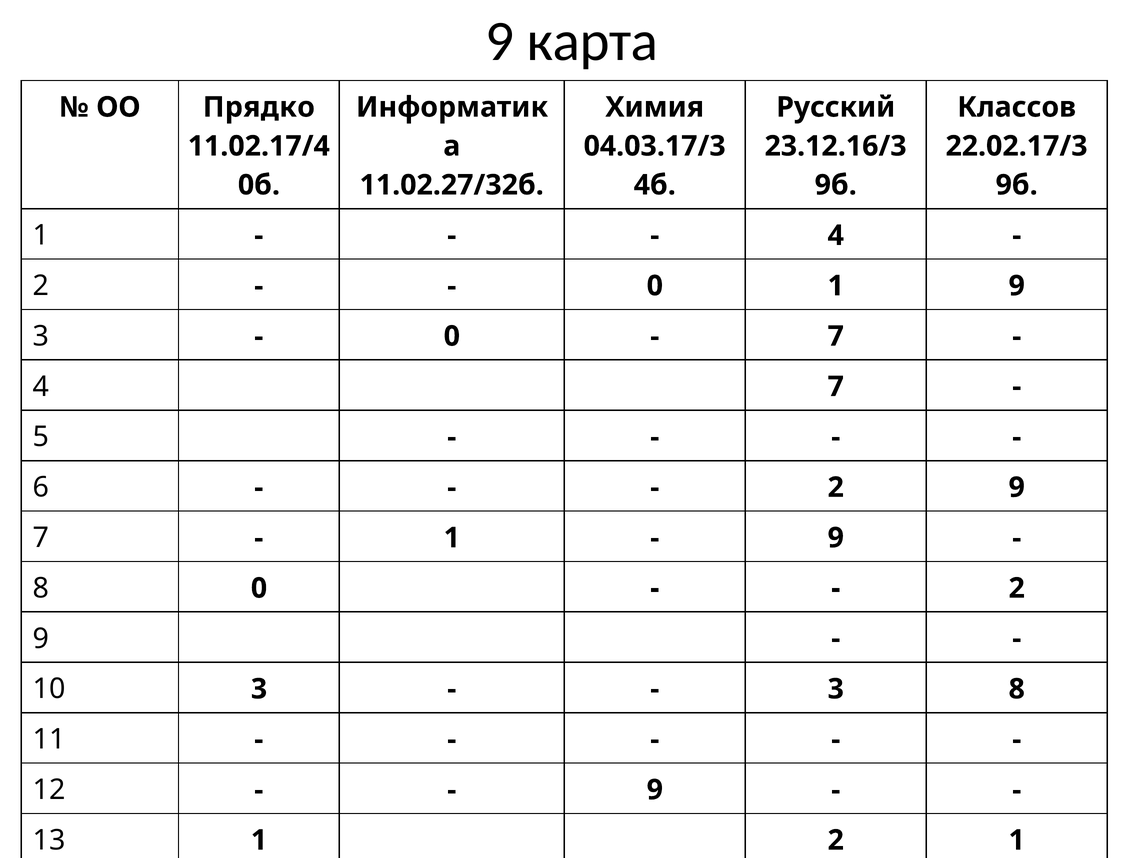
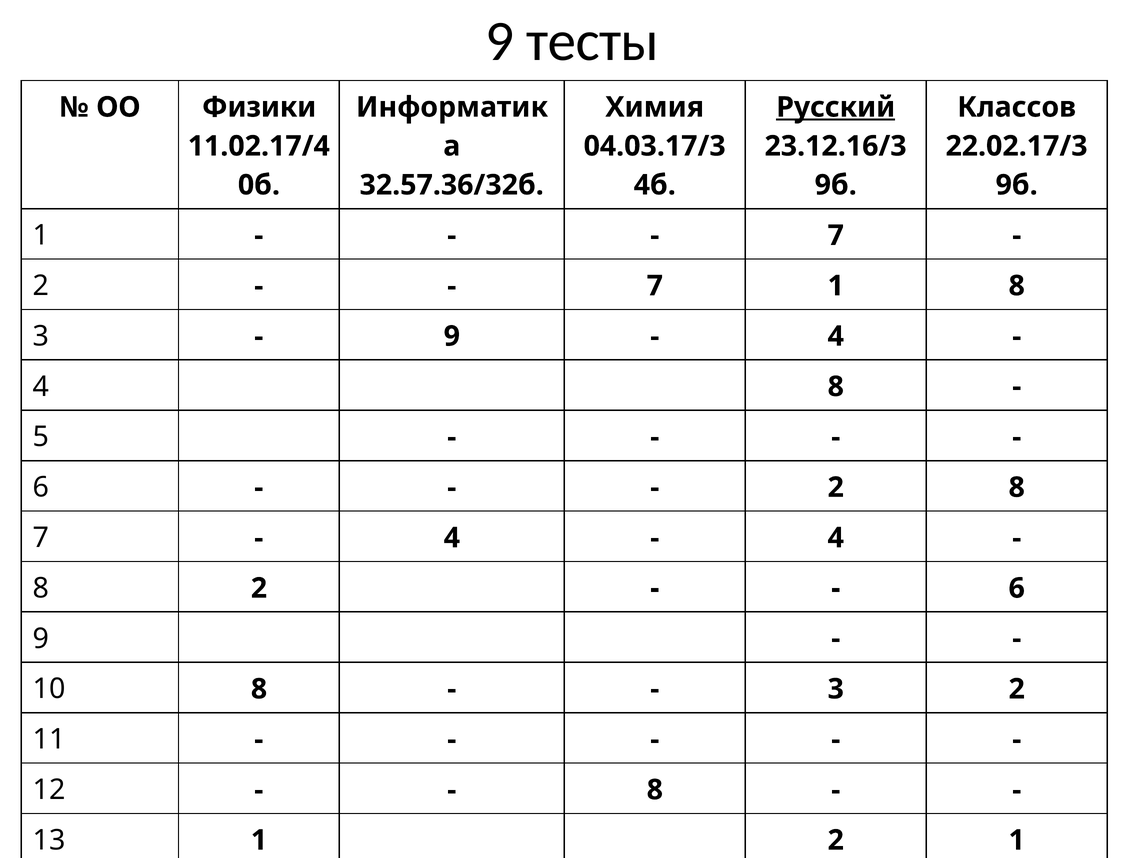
карта: карта -> тесты
Прядко: Прядко -> Физики
Русский underline: none -> present
11.02.27/32б: 11.02.27/32б -> 32.57.36/32б
4 at (836, 235): 4 -> 7
0 at (655, 286): 0 -> 7
1 9: 9 -> 8
0 at (452, 336): 0 -> 9
7 at (836, 336): 7 -> 4
4 7: 7 -> 8
9 at (1017, 487): 9 -> 8
1 at (452, 537): 1 -> 4
9 at (836, 537): 9 -> 4
8 0: 0 -> 2
2 at (1017, 588): 2 -> 6
10 3: 3 -> 8
3 8: 8 -> 2
9 at (655, 789): 9 -> 8
